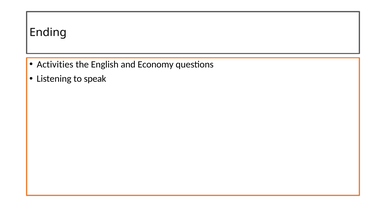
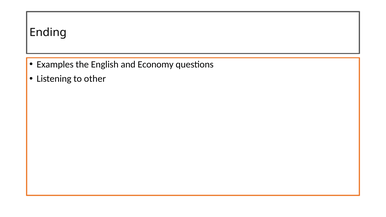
Activities: Activities -> Examples
speak: speak -> other
